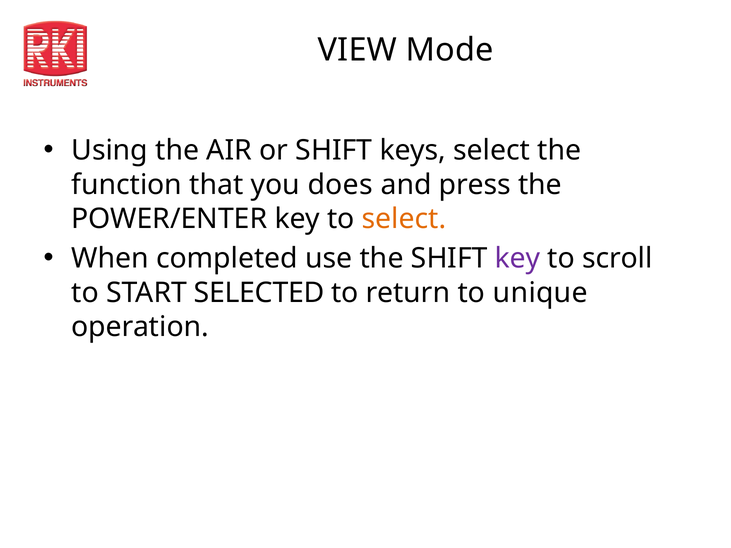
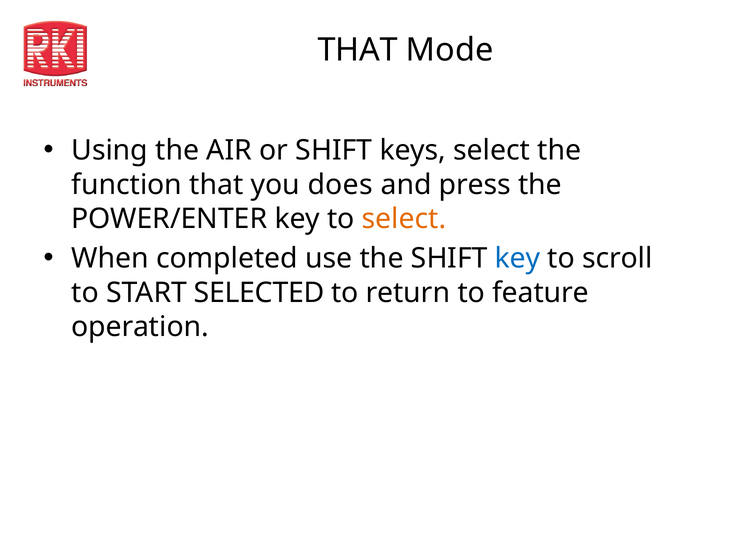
VIEW at (357, 50): VIEW -> THAT
key at (518, 259) colour: purple -> blue
unique: unique -> feature
